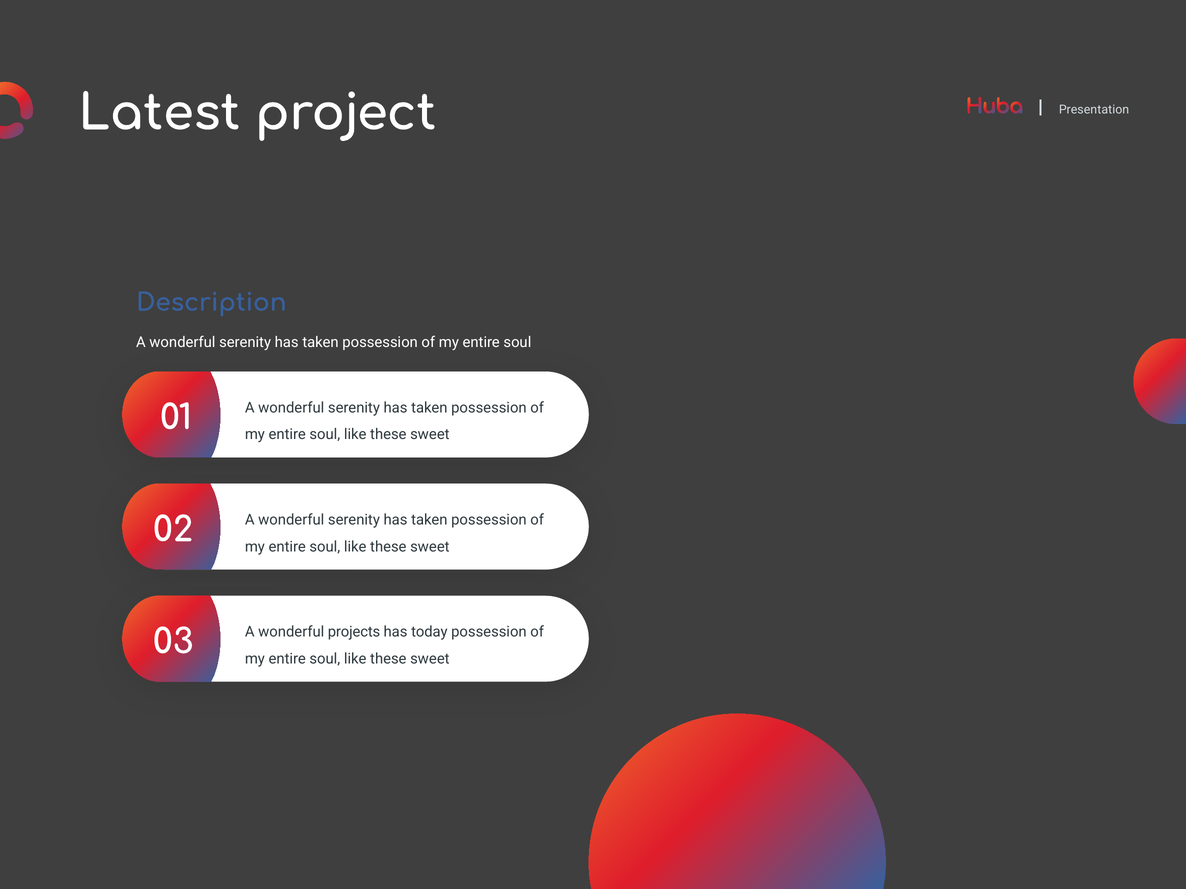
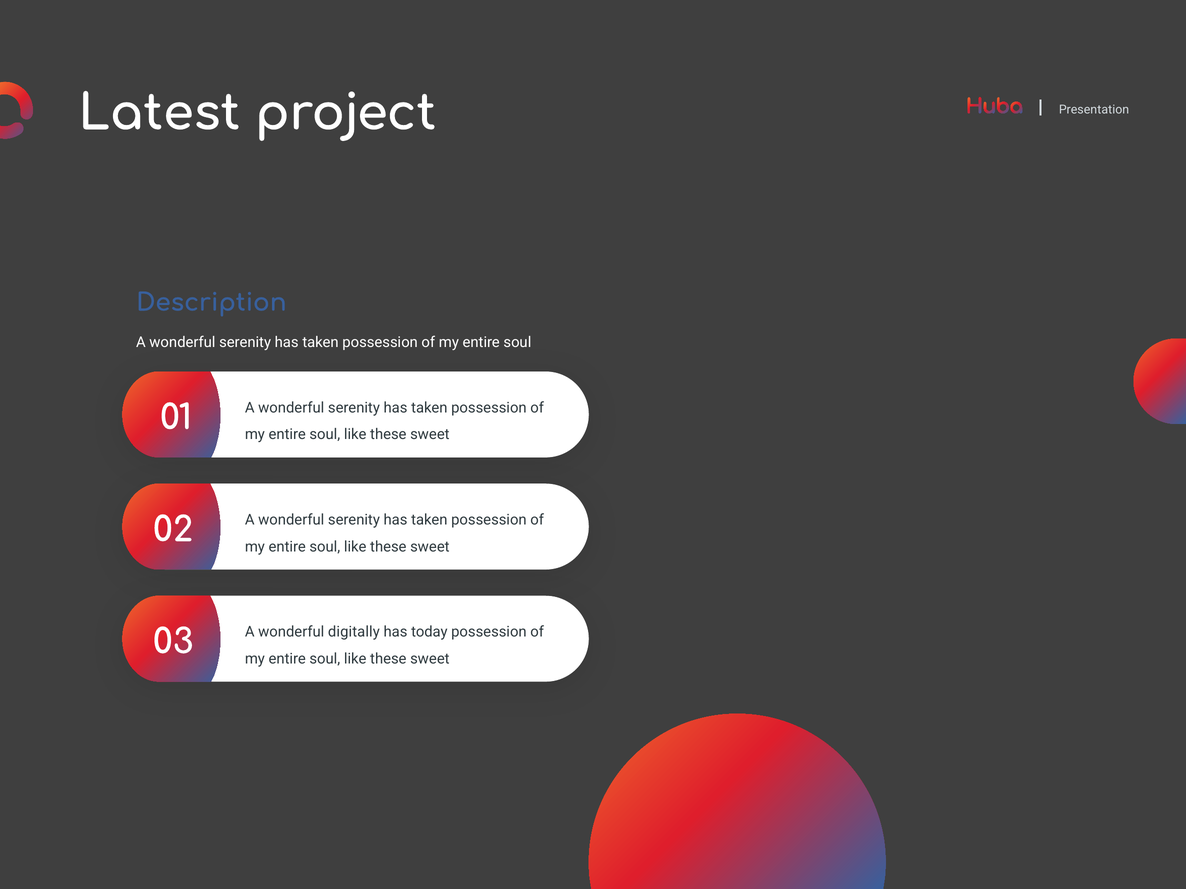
projects: projects -> digitally
